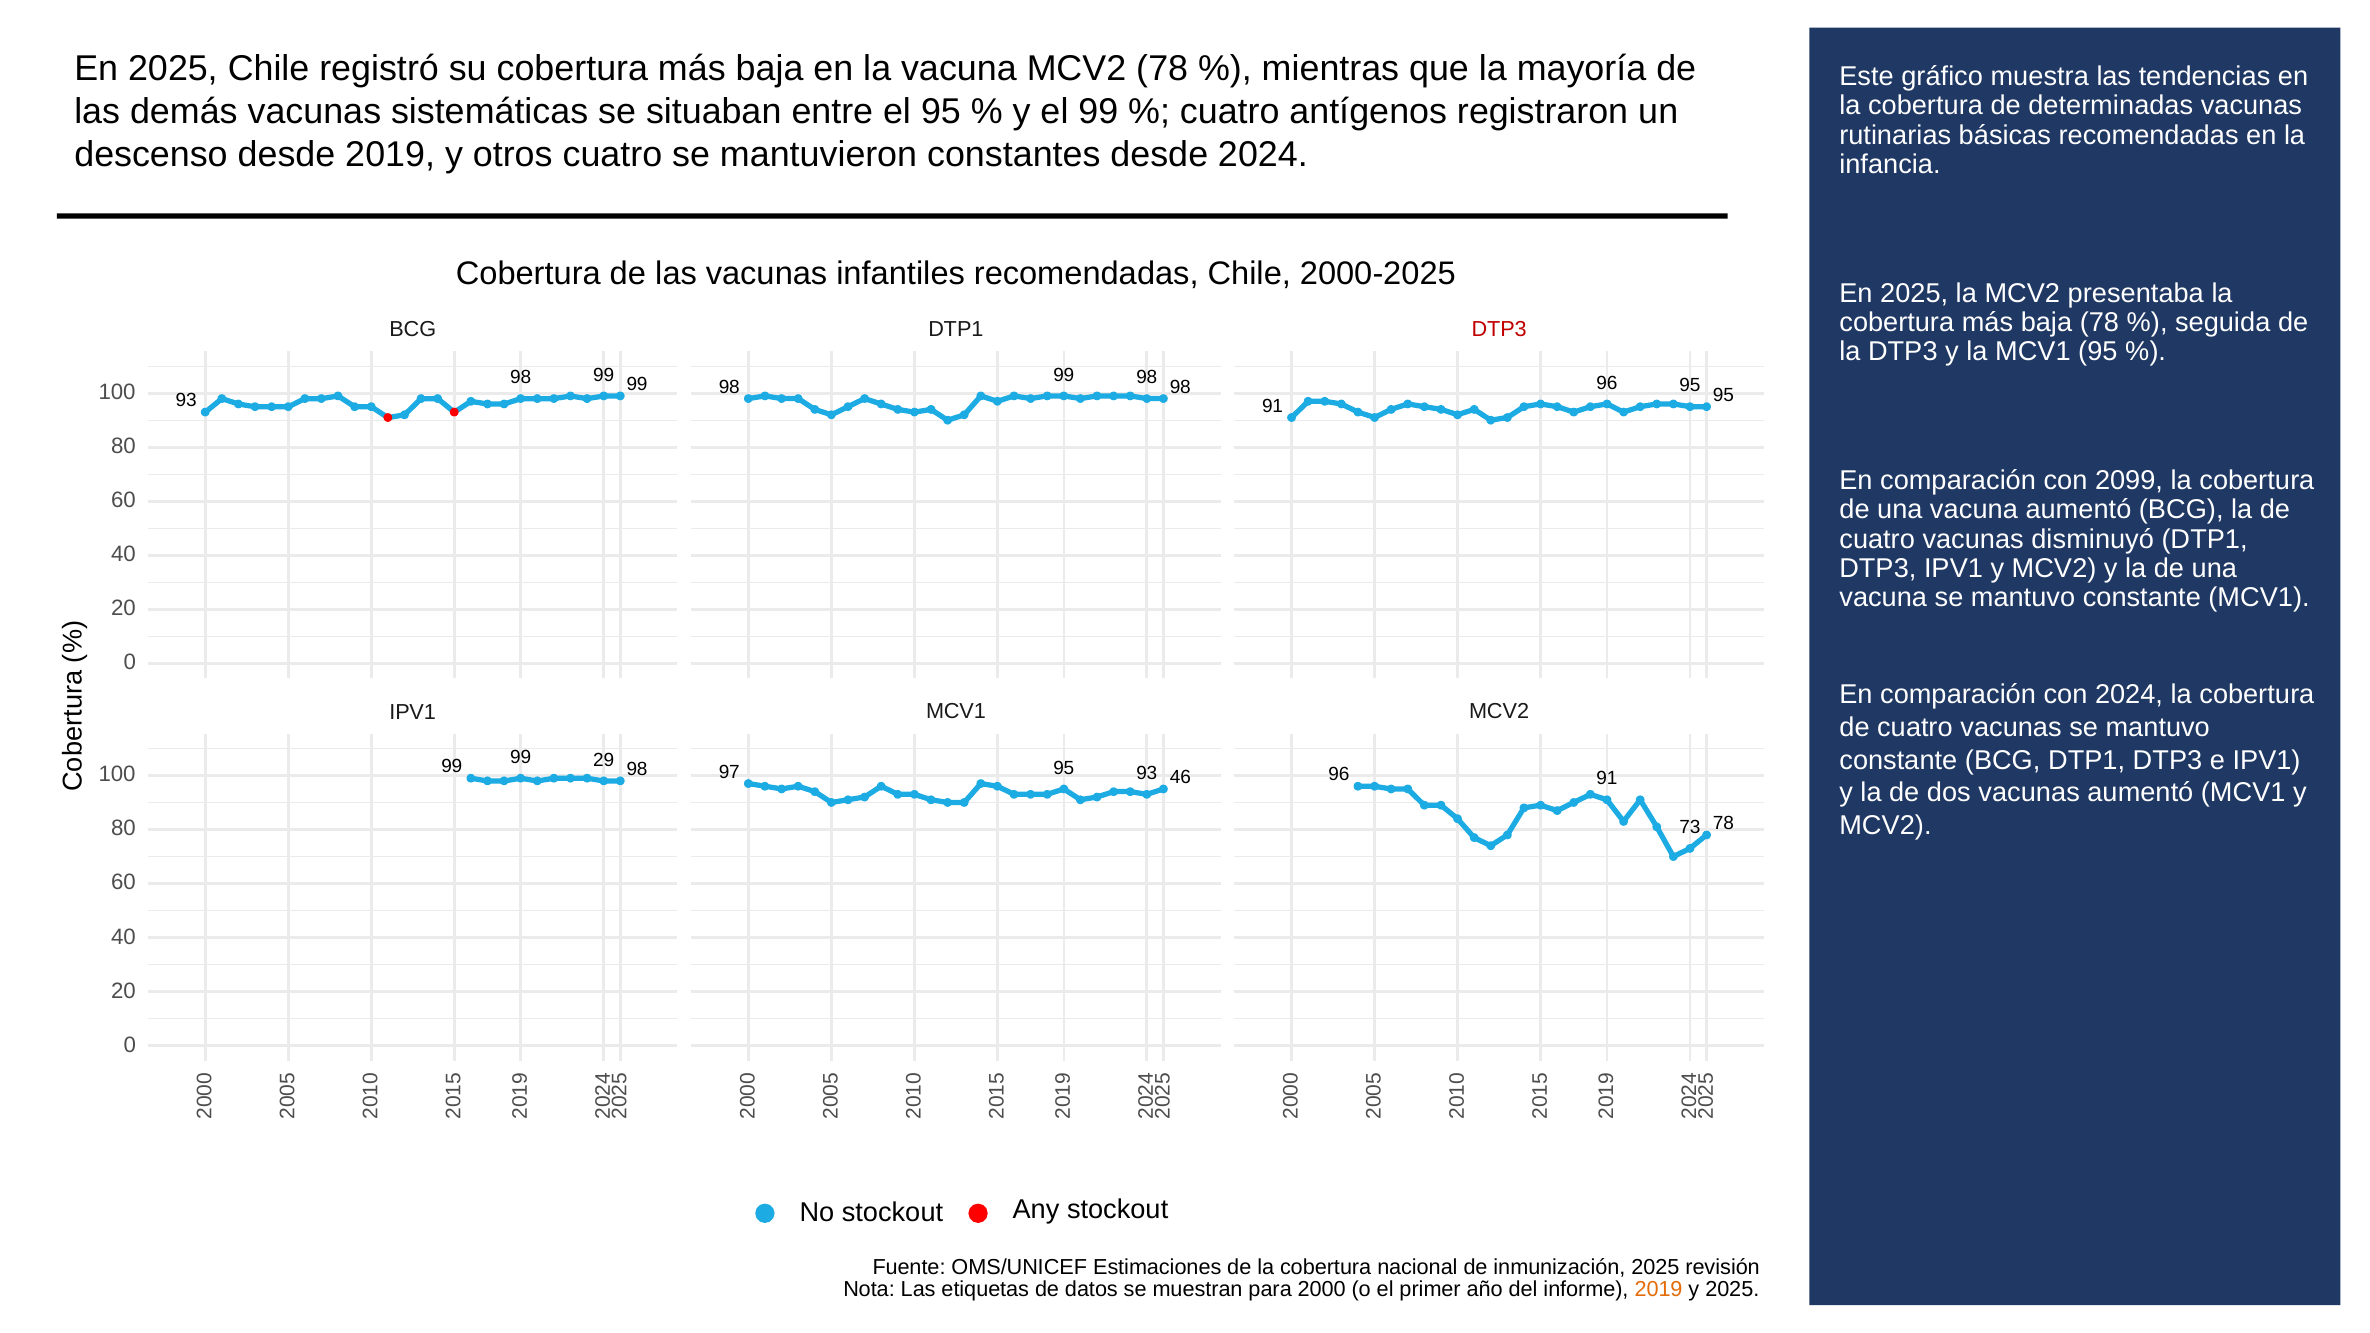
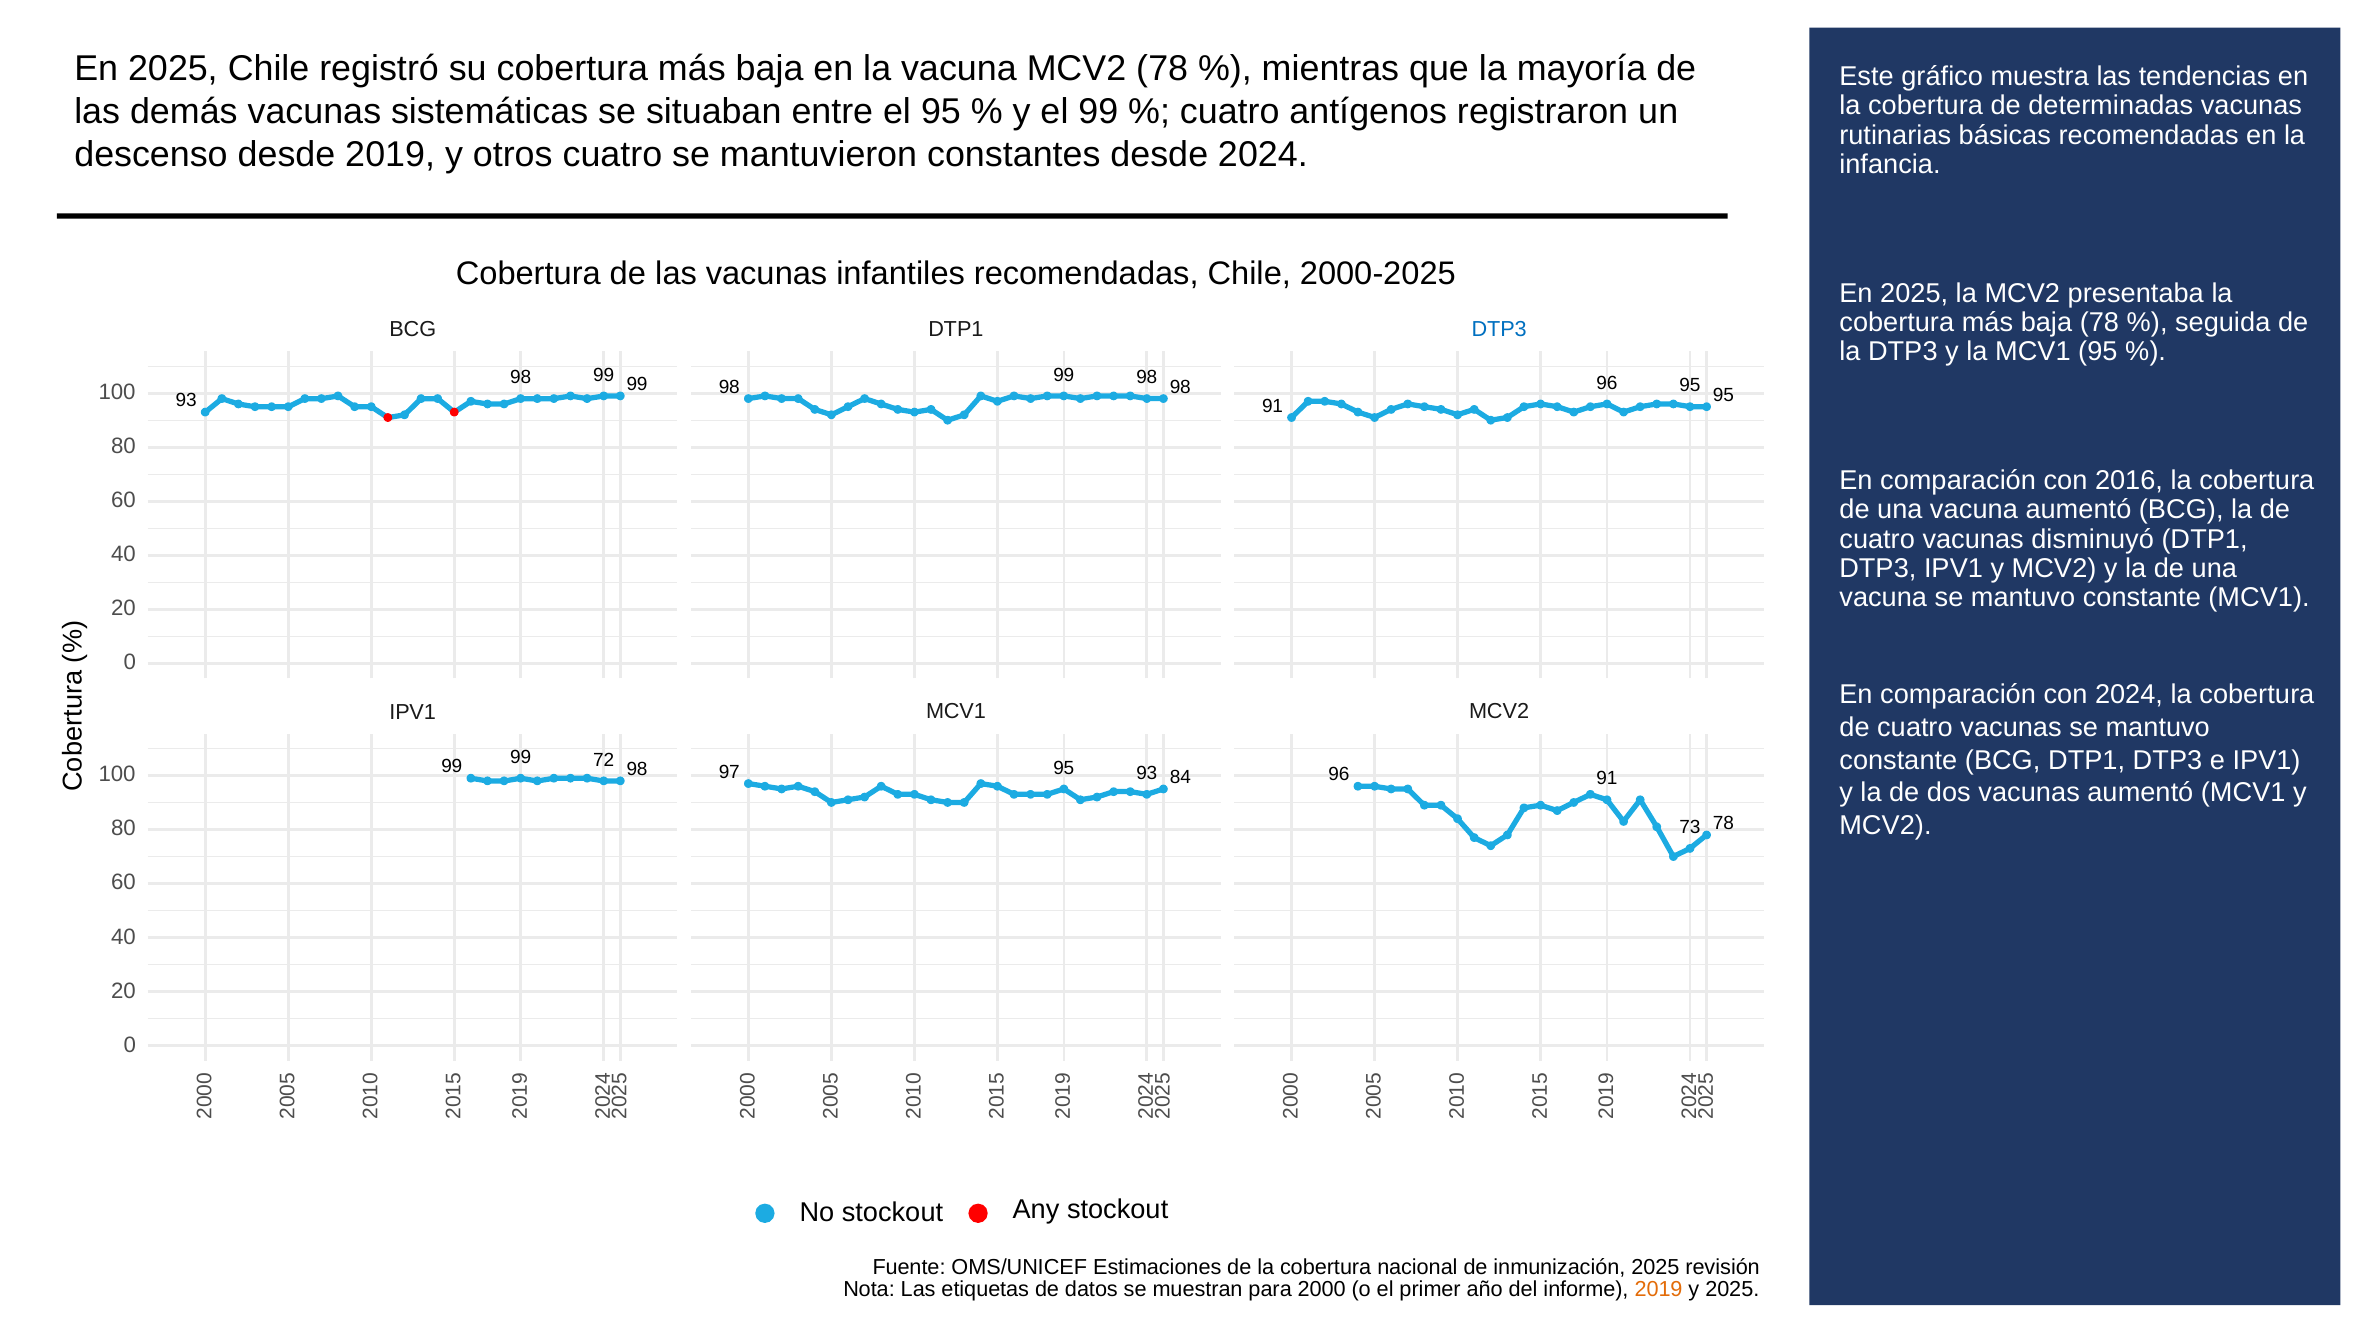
DTP3 at (1499, 330) colour: red -> blue
2099: 2099 -> 2016
29: 29 -> 72
46: 46 -> 84
